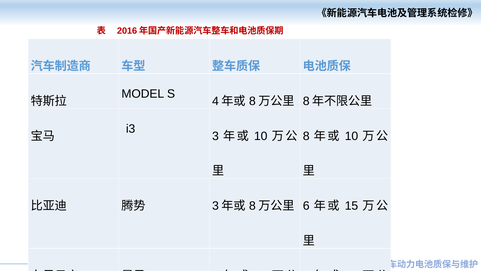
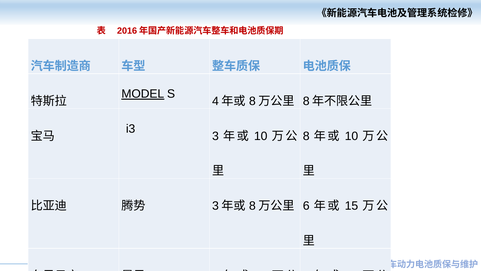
MODEL underline: none -> present
